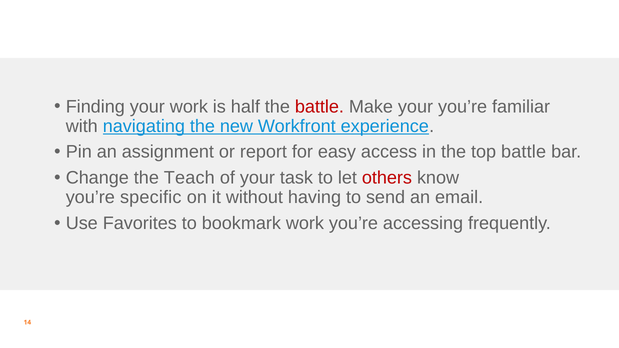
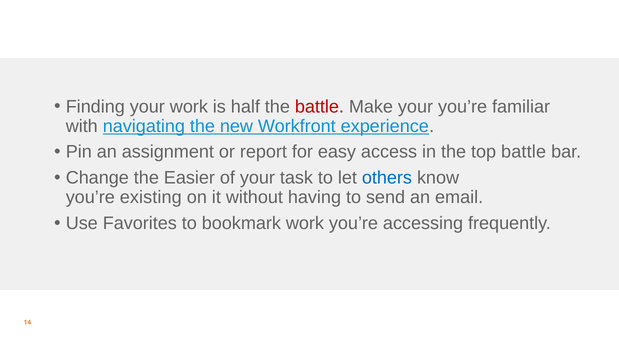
Teach: Teach -> Easier
others colour: red -> blue
specific: specific -> existing
